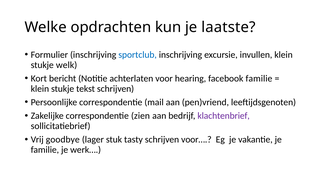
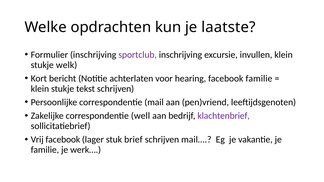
sportclub colour: blue -> purple
zien: zien -> well
Vrij goodbye: goodbye -> facebook
tasty: tasty -> brief
voor…: voor… -> mail…
